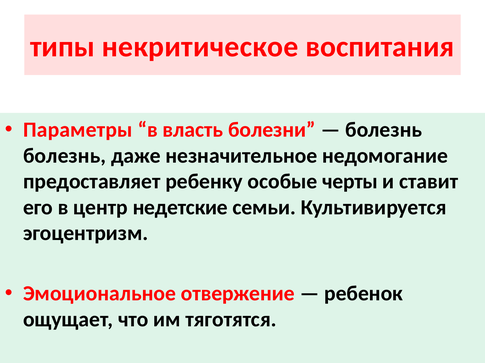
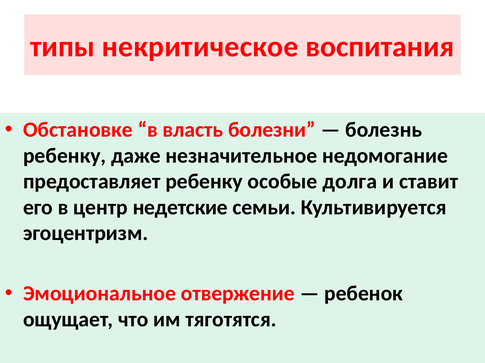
Параметры: Параметры -> Обстановке
болезнь at (65, 156): болезнь -> ребенку
черты: черты -> долга
